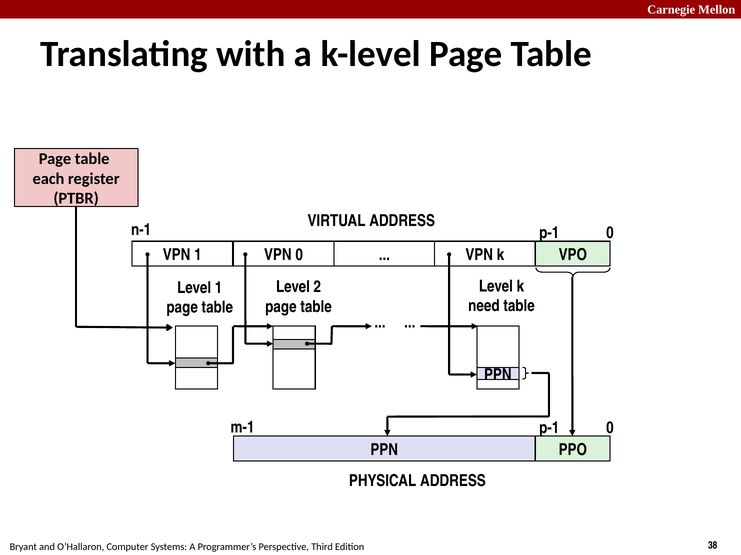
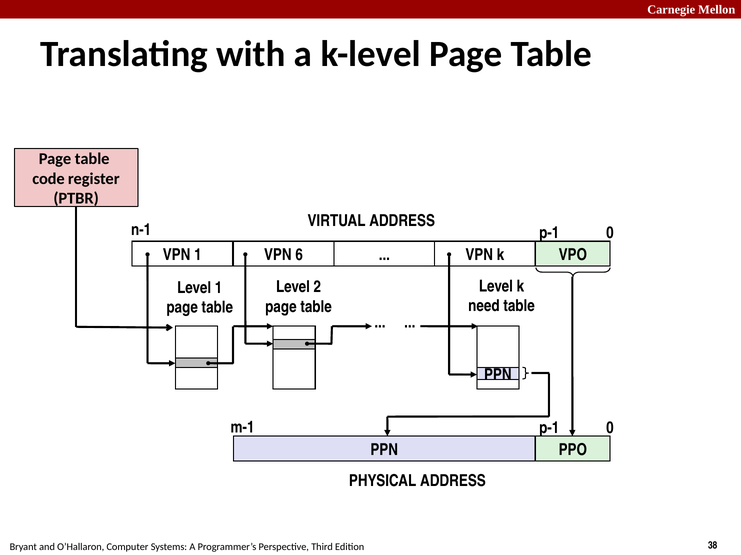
each: each -> code
VPN 0: 0 -> 6
